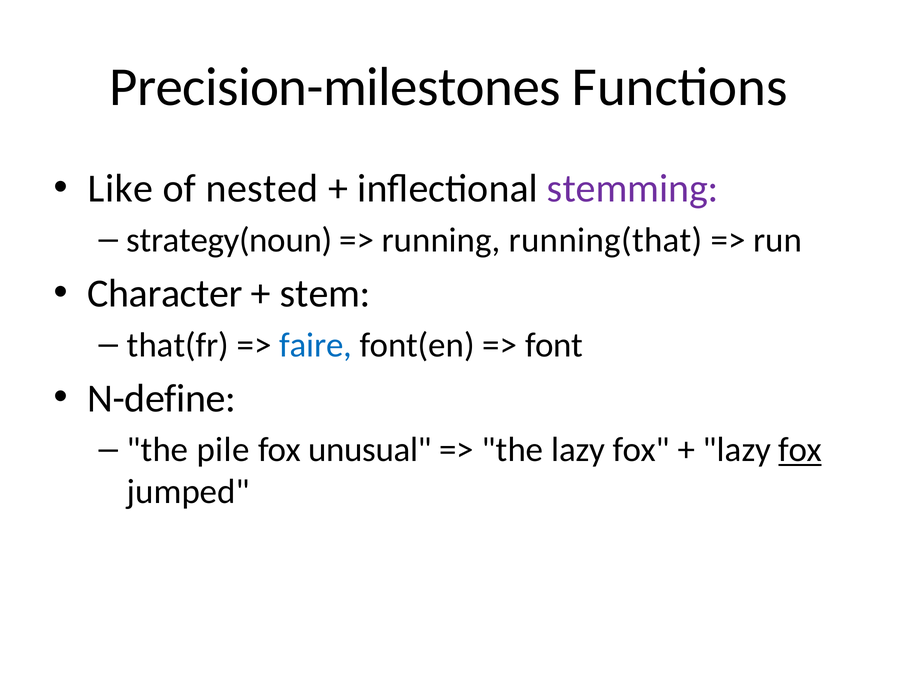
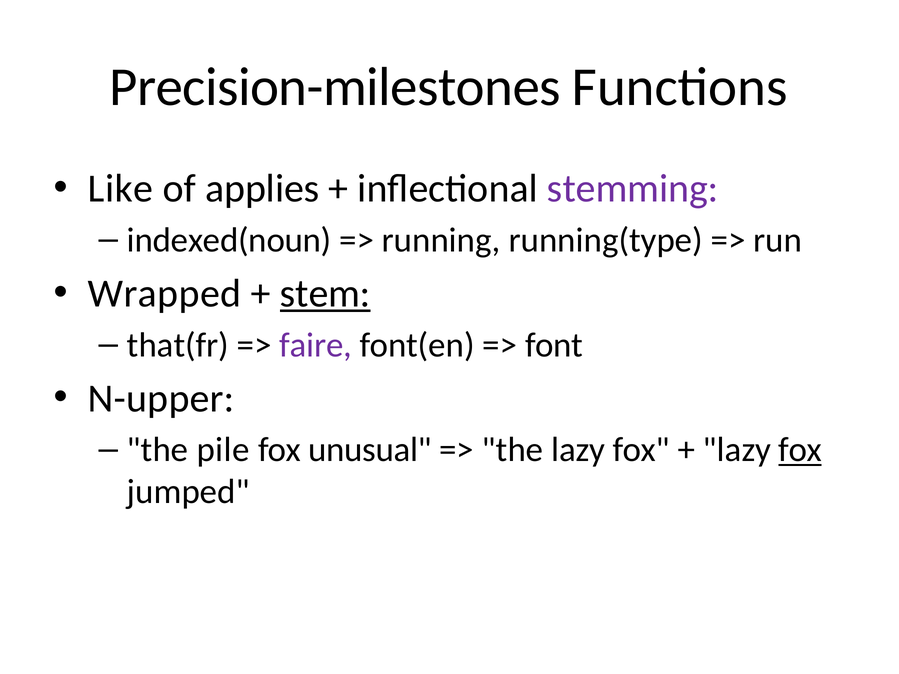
nested: nested -> applies
strategy(noun: strategy(noun -> indexed(noun
running(that: running(that -> running(type
Character: Character -> Wrapped
stem underline: none -> present
faire colour: blue -> purple
N-define: N-define -> N-upper
